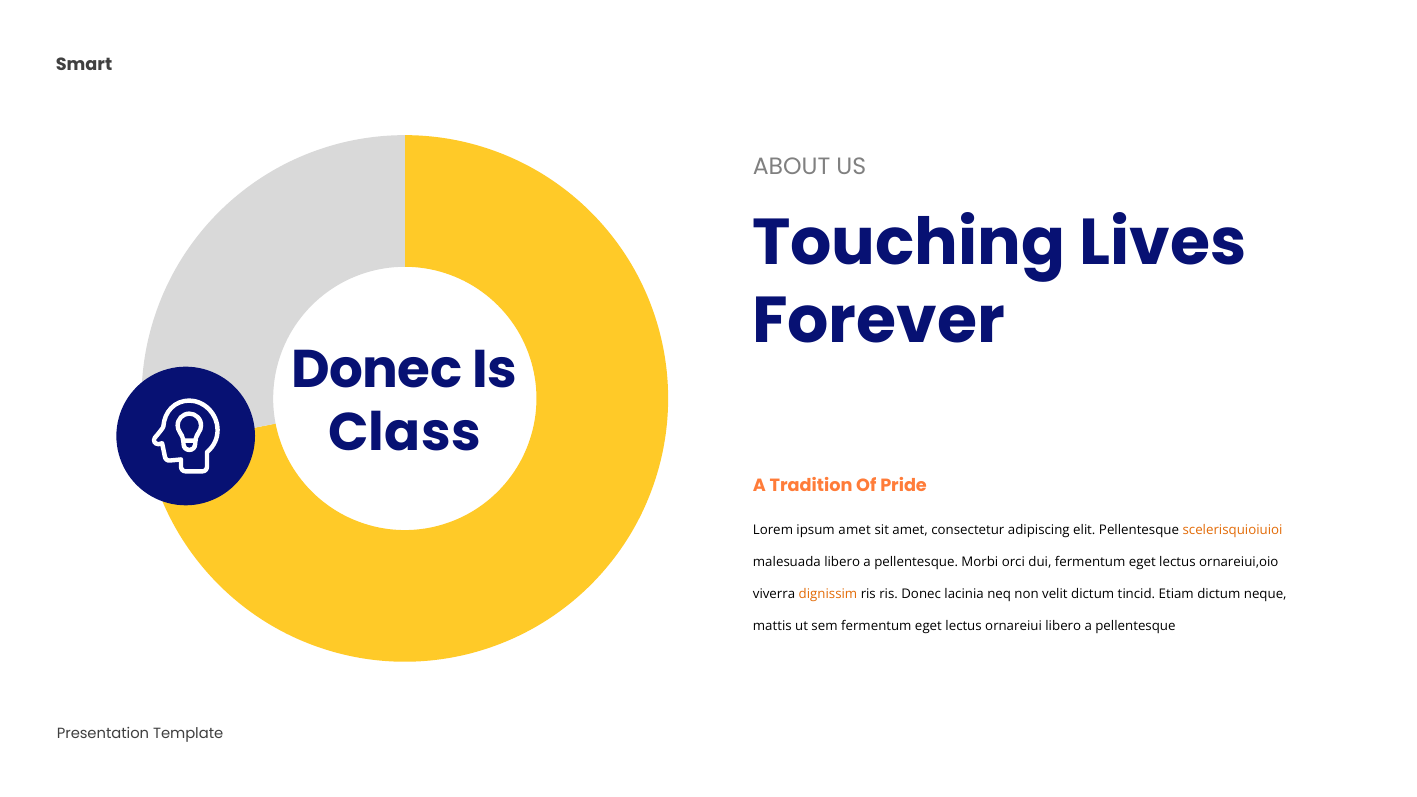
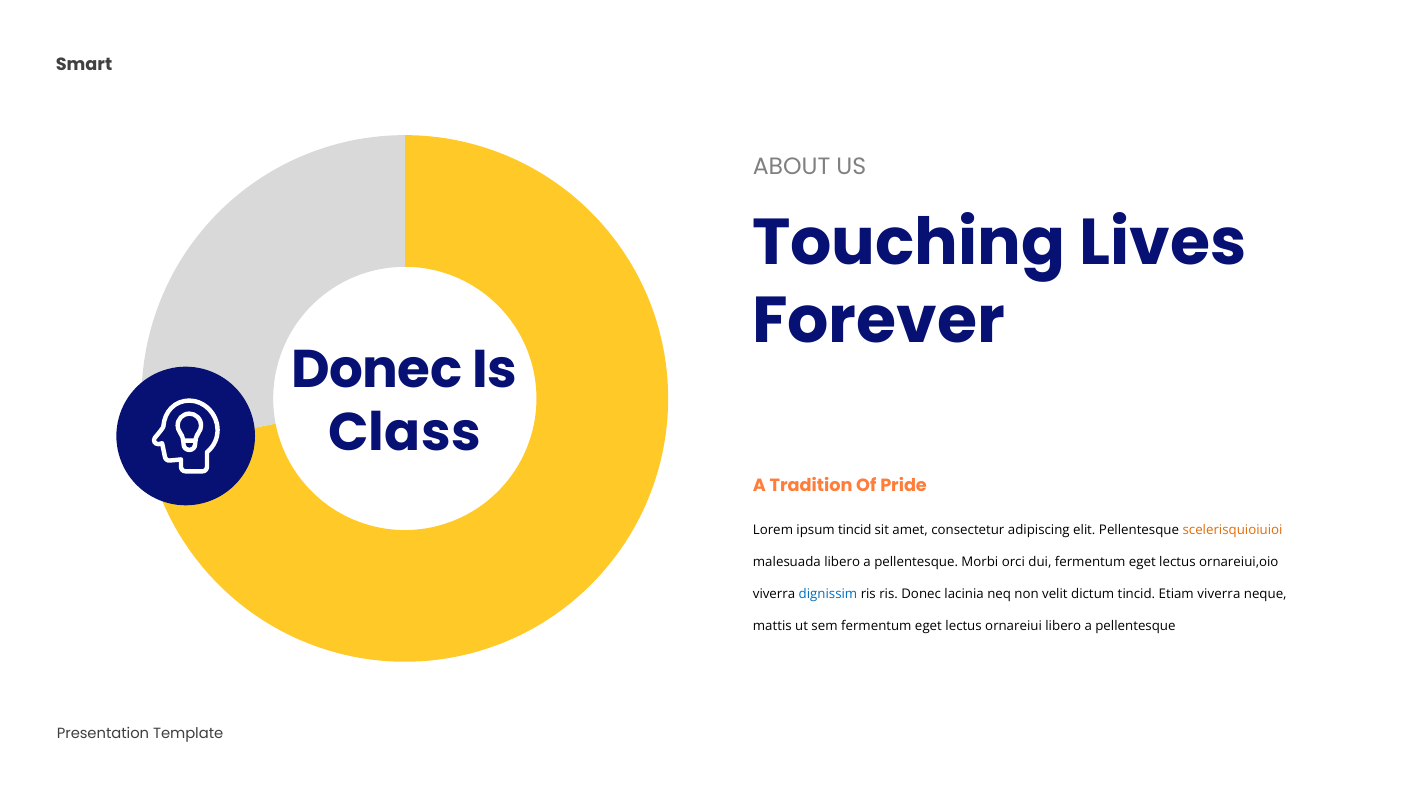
ipsum amet: amet -> tincid
dignissim colour: orange -> blue
Etiam dictum: dictum -> viverra
